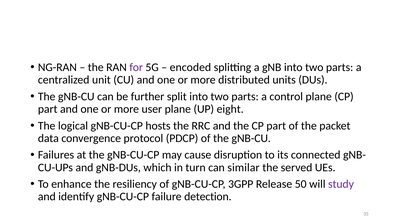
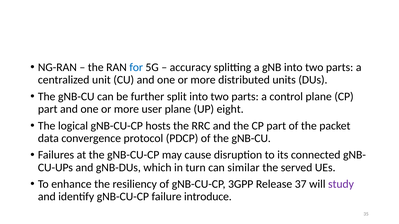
for colour: purple -> blue
encoded: encoded -> accuracy
50: 50 -> 37
detection: detection -> introduce
